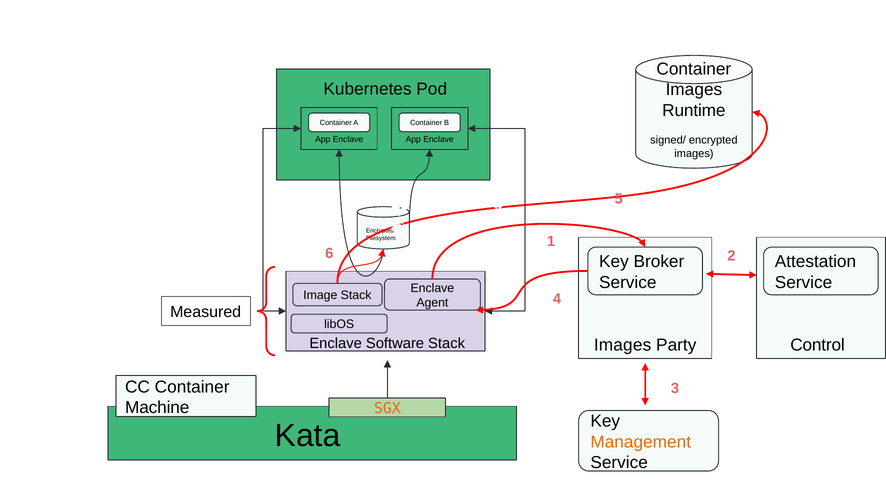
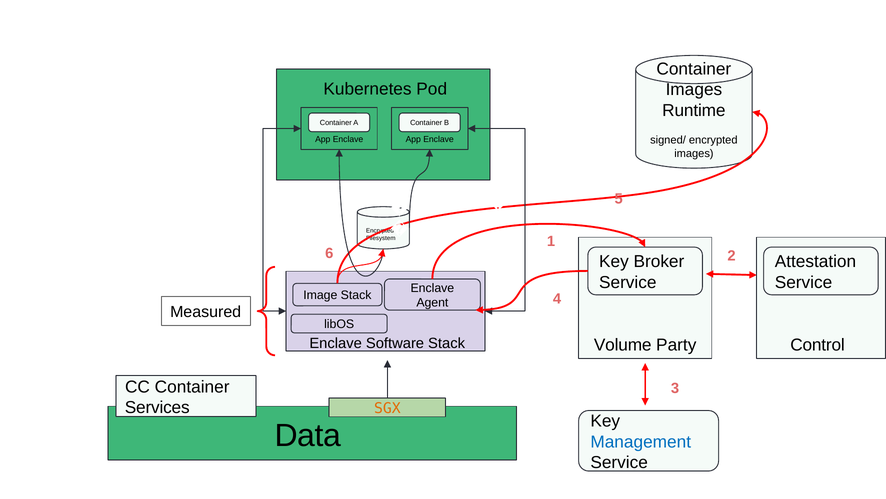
Images at (623, 345): Images -> Volume
Machine: Machine -> Services
Kata: Kata -> Data
Management colour: orange -> blue
